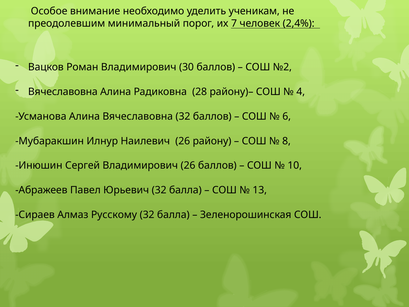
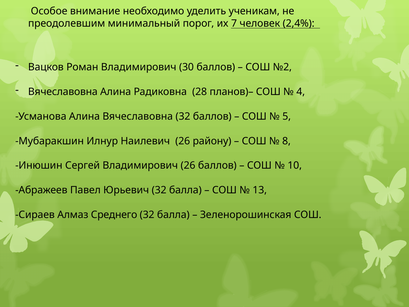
району)–: району)– -> планов)–
6: 6 -> 5
Русскому: Русскому -> Среднего
